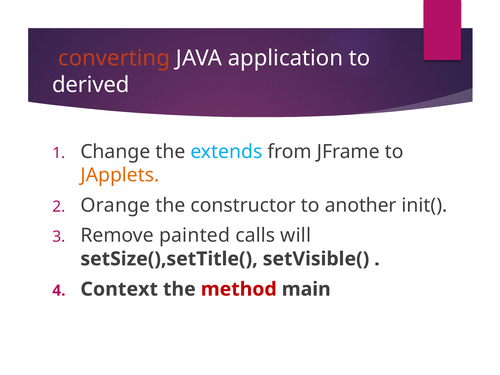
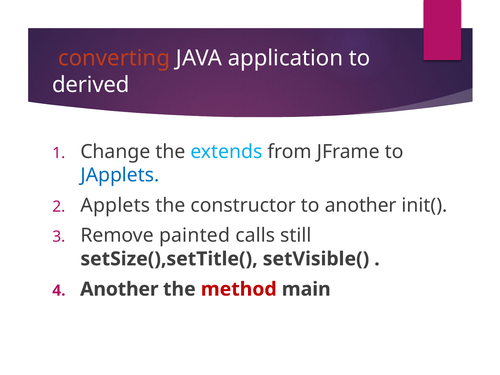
JApplets colour: orange -> blue
Orange: Orange -> Applets
will: will -> still
Context at (119, 289): Context -> Another
